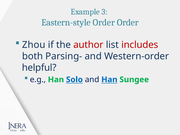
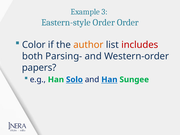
Zhou: Zhou -> Color
author colour: red -> orange
helpful: helpful -> papers
